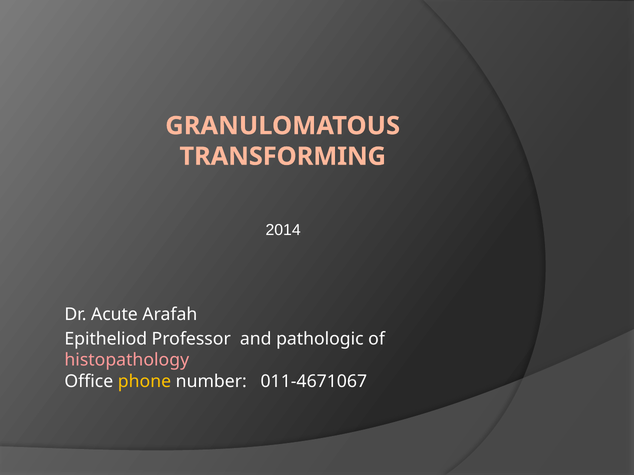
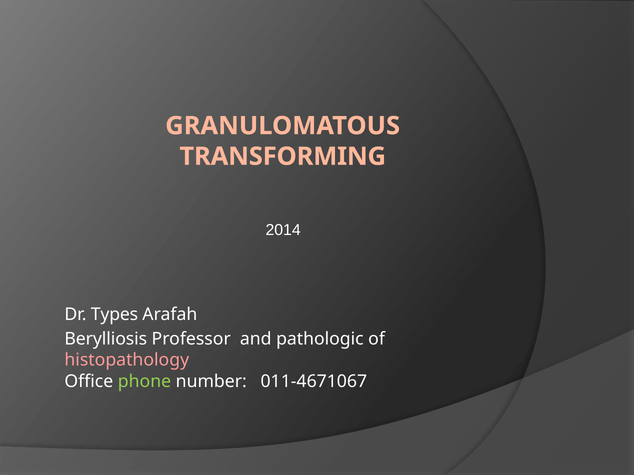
Acute: Acute -> Types
Epitheliod: Epitheliod -> Berylliosis
phone colour: yellow -> light green
